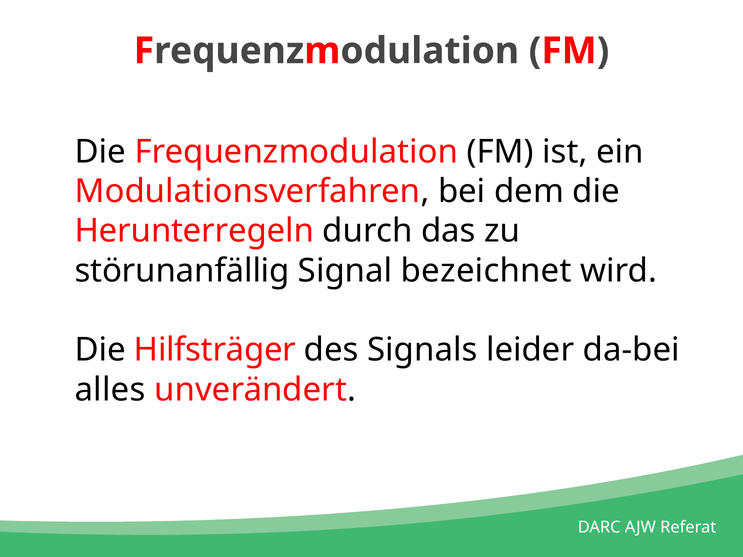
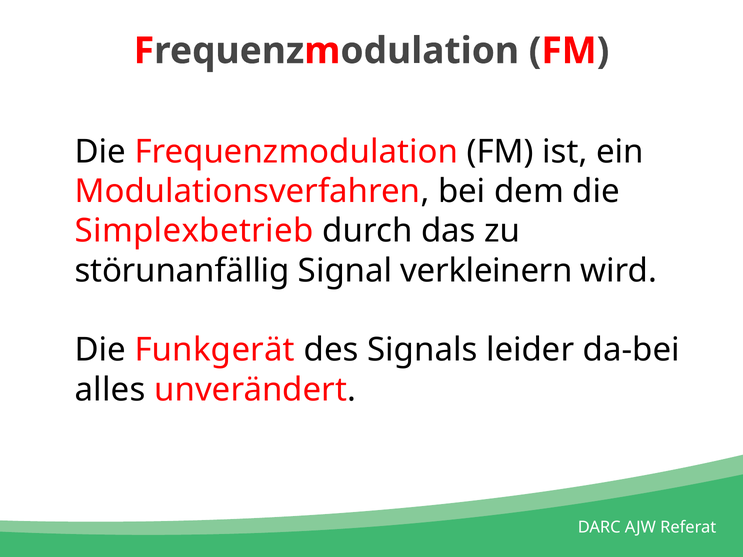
Herunterregeln: Herunterregeln -> Simplexbetrieb
bezeichnet: bezeichnet -> verkleinern
Hilfsträger: Hilfsträger -> Funkgerät
